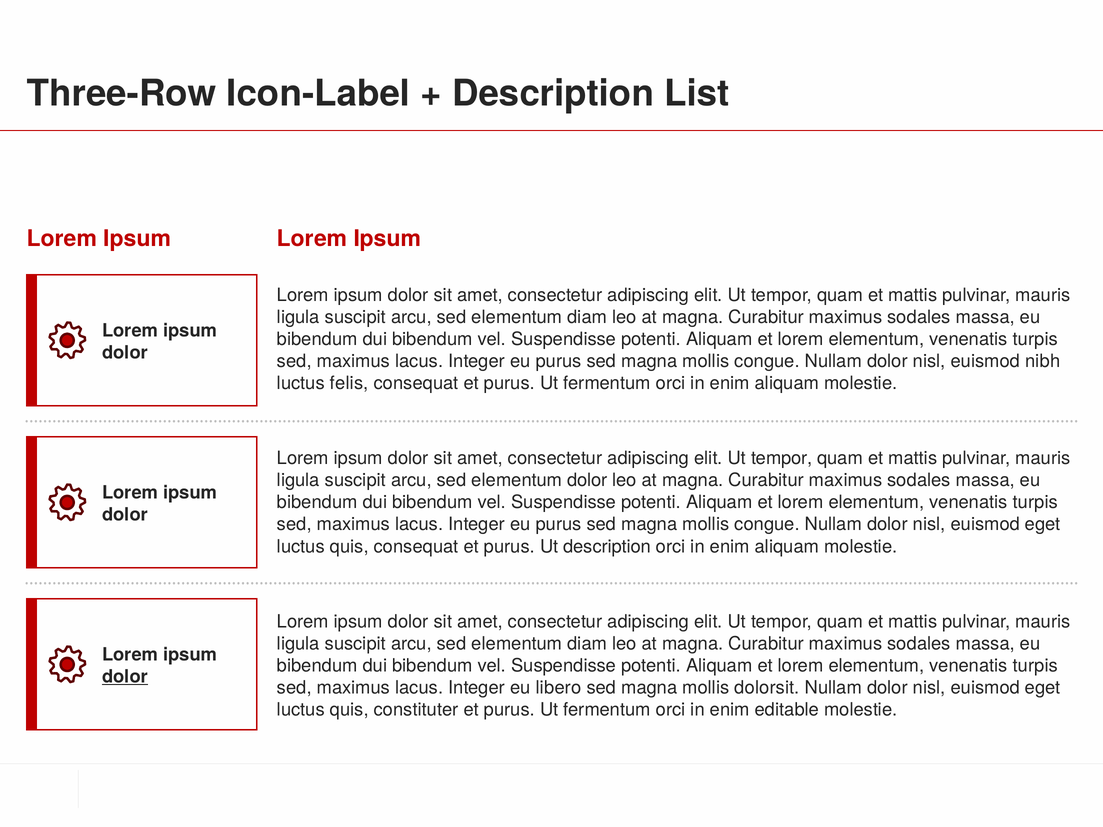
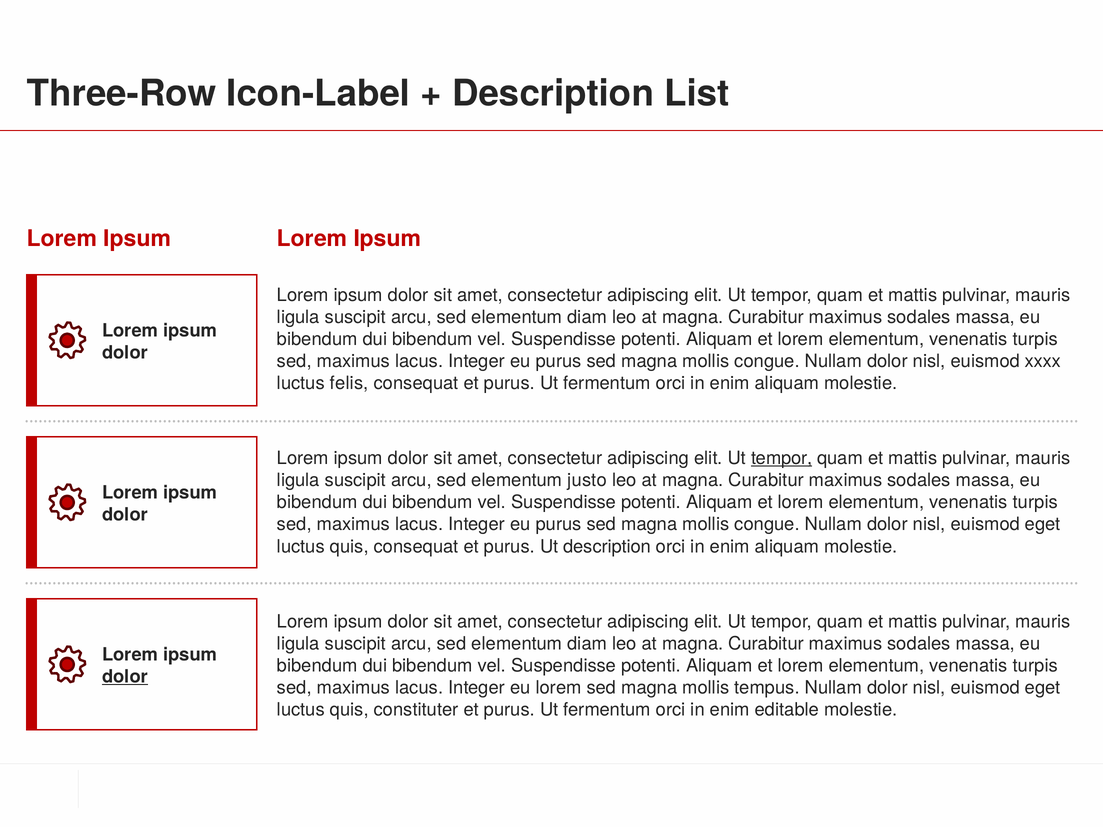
nibh: nibh -> xxxx
tempor at (782, 458) underline: none -> present
elementum dolor: dolor -> justo
eu libero: libero -> lorem
dolorsit: dolorsit -> tempus
